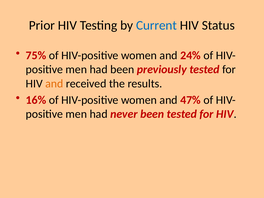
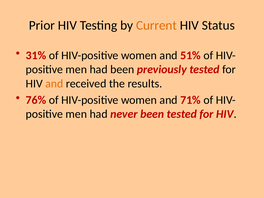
Current colour: blue -> orange
75%: 75% -> 31%
24%: 24% -> 51%
16%: 16% -> 76%
47%: 47% -> 71%
